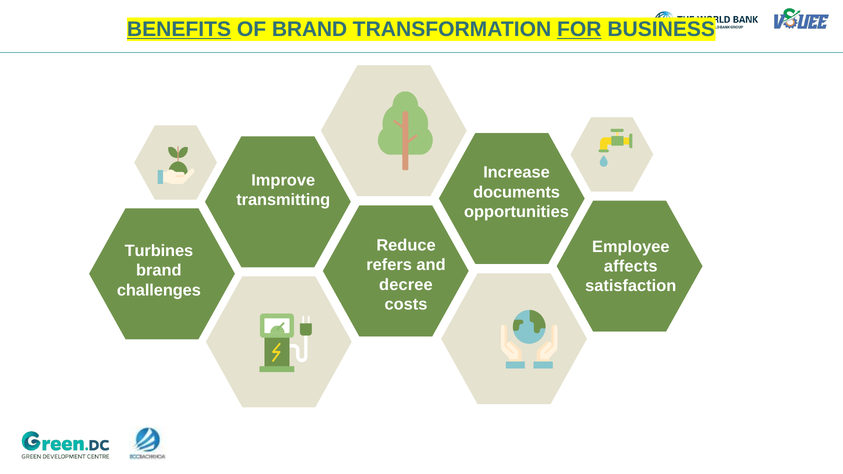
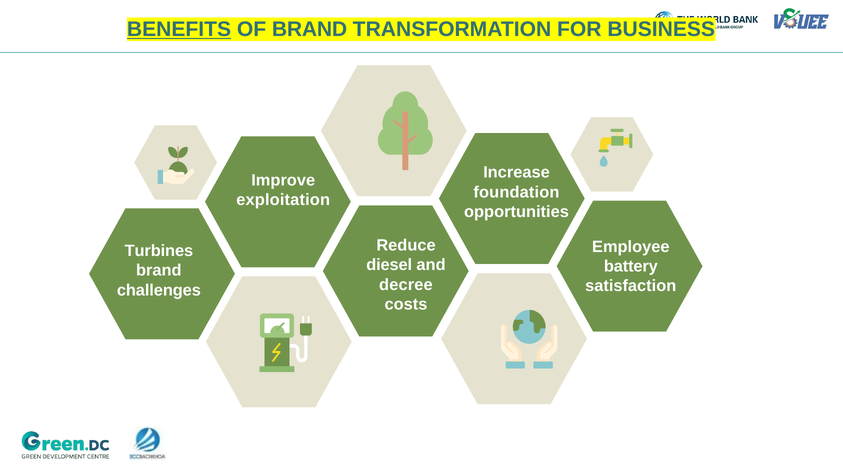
FOR underline: present -> none
documents: documents -> foundation
transmitting: transmitting -> exploitation
refers: refers -> diesel
affects: affects -> battery
